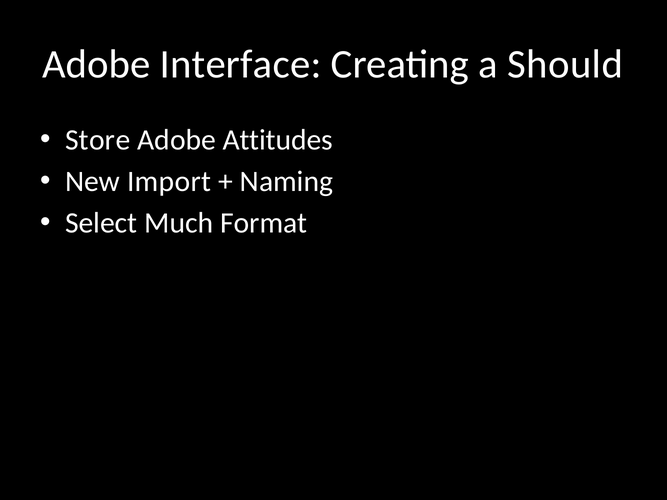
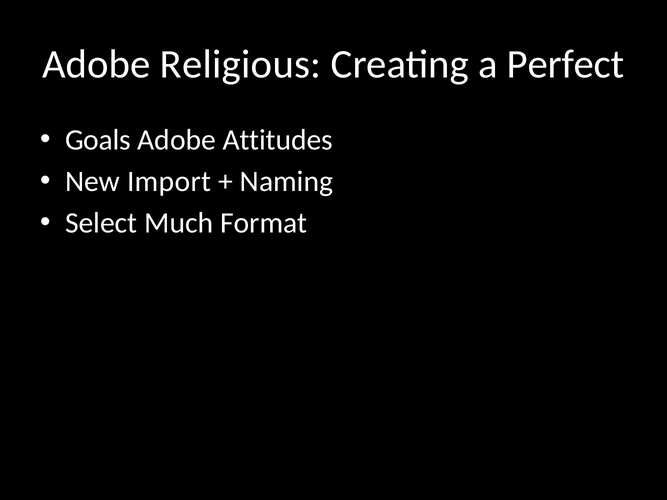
Interface: Interface -> Religious
Should: Should -> Perfect
Store: Store -> Goals
